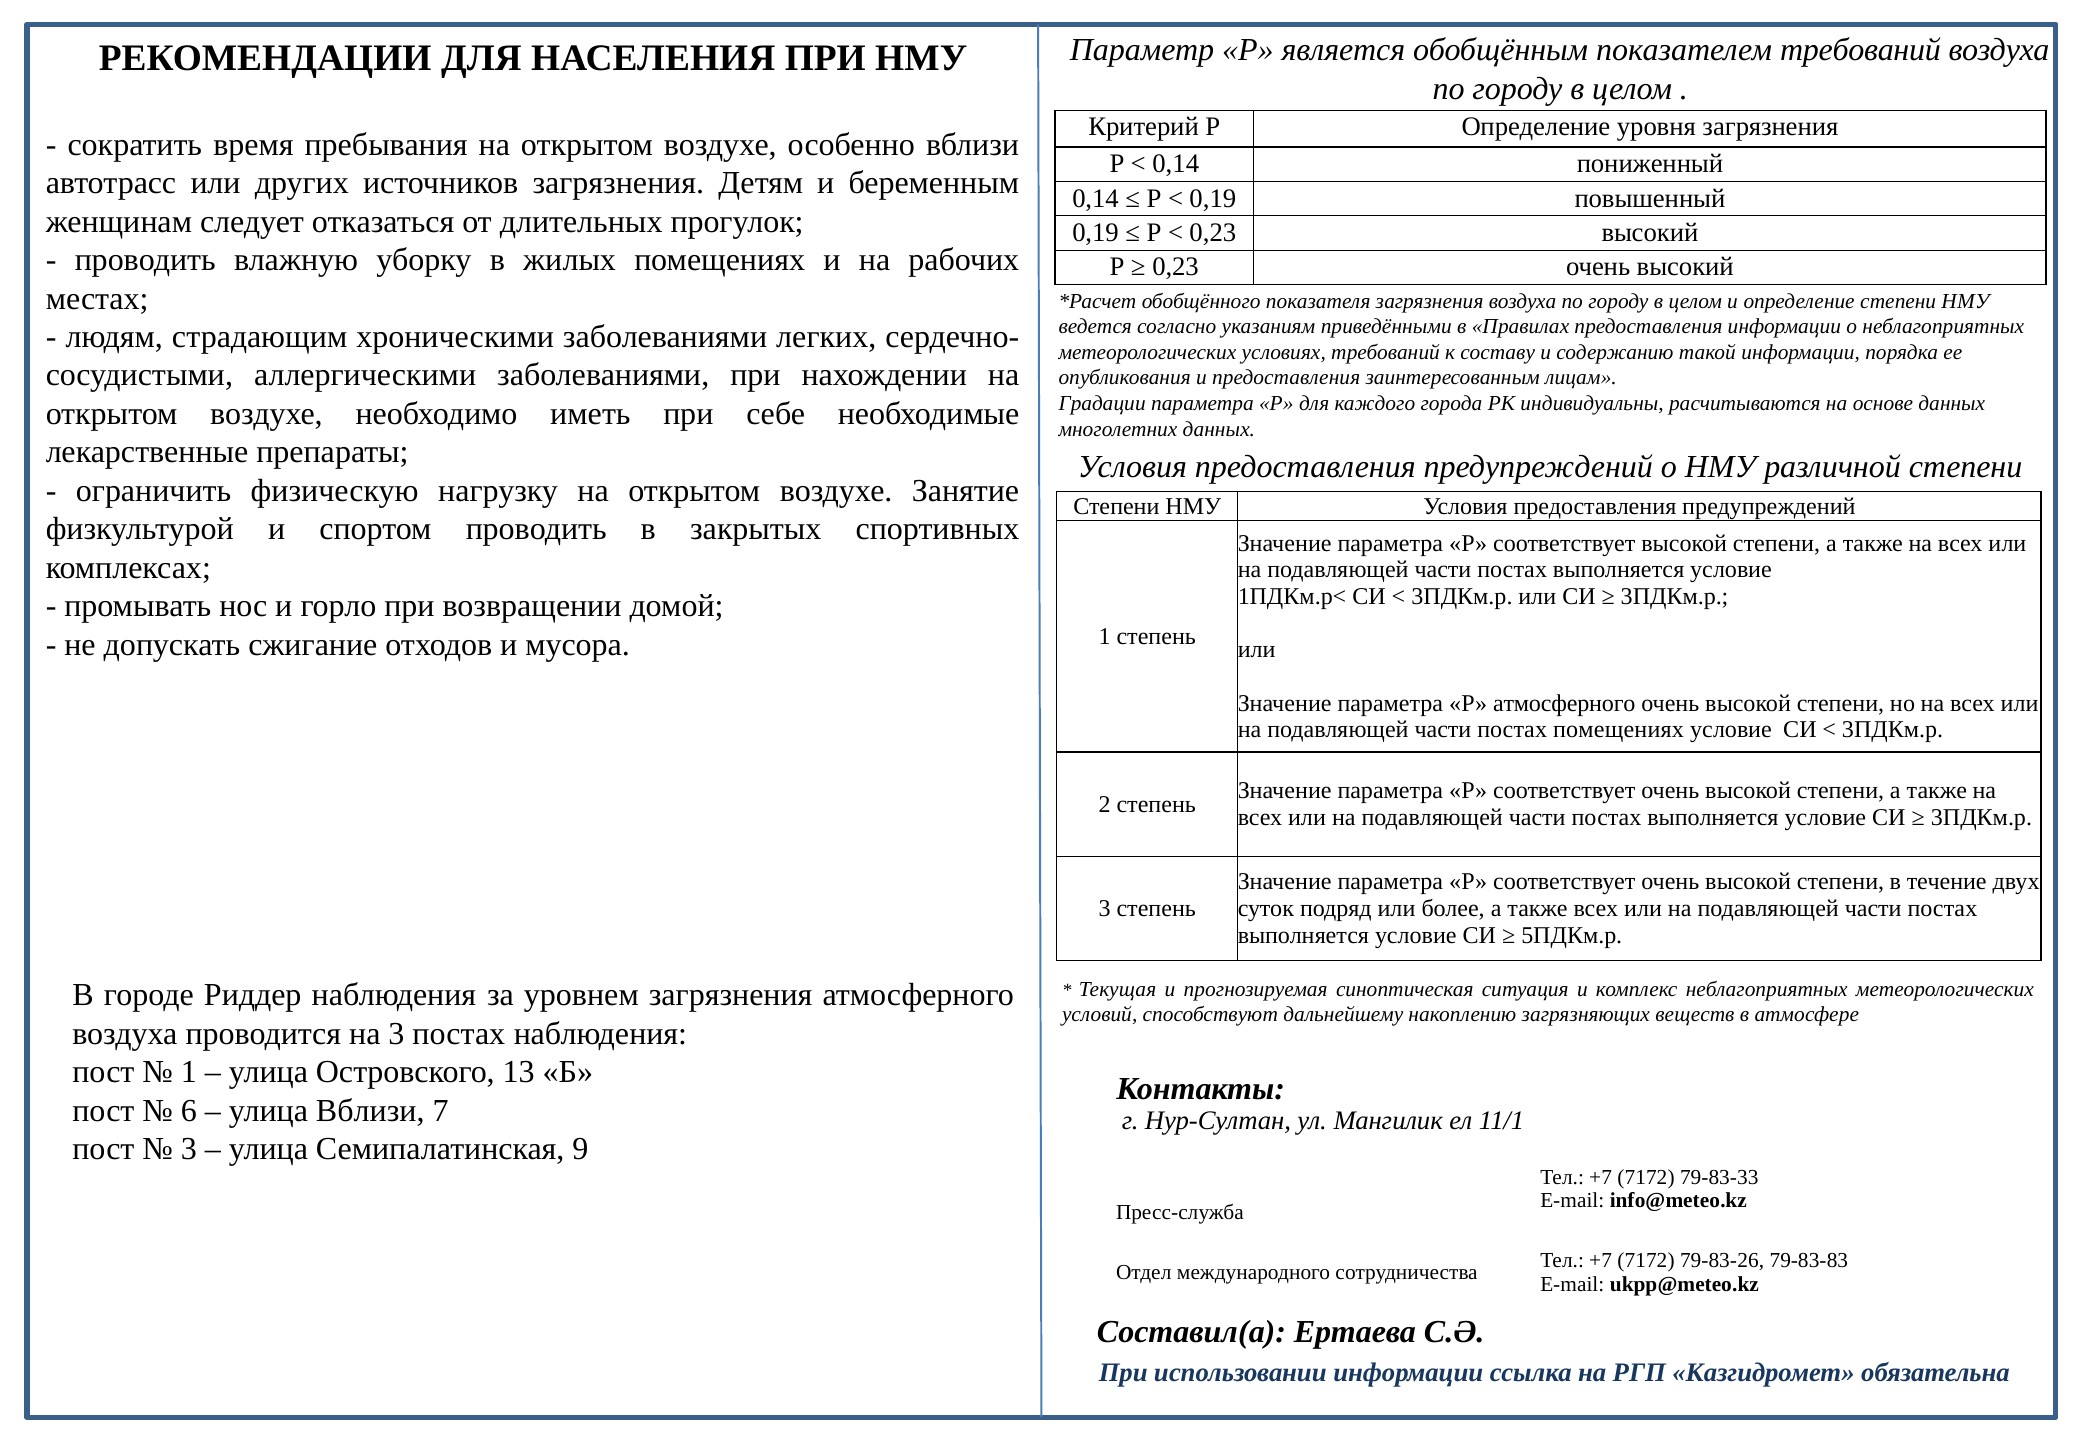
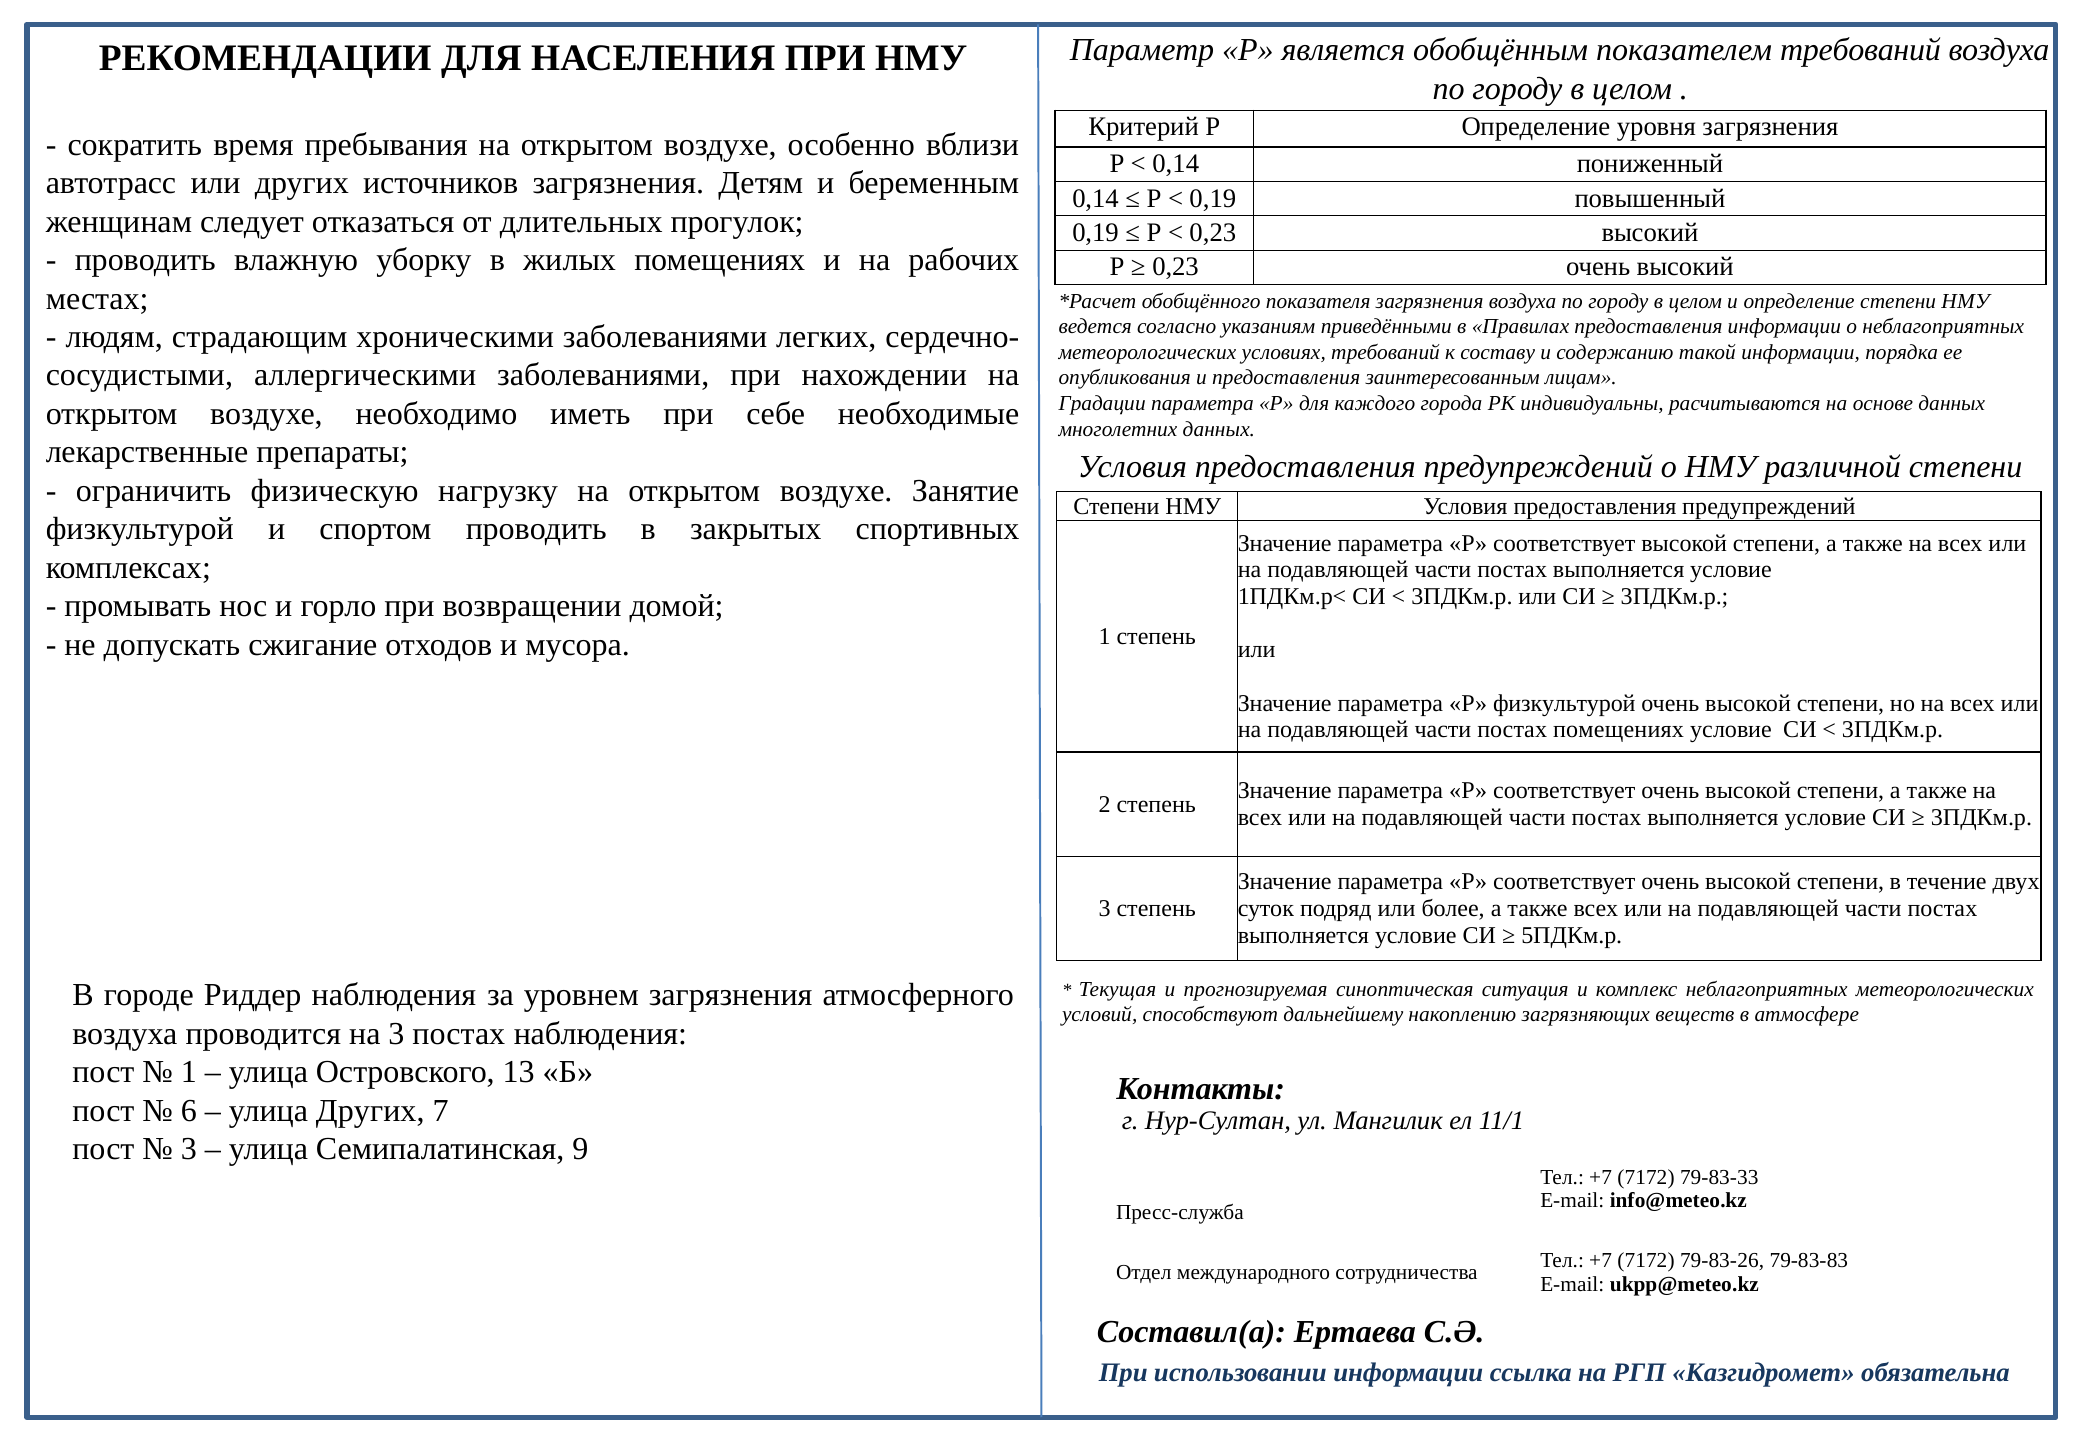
Р атмосферного: атмосферного -> физкультурой
улица Вблизи: Вблизи -> Других
